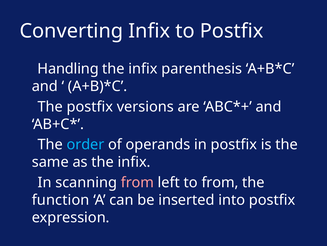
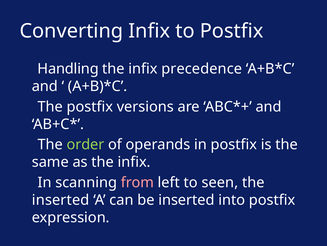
parenthesis: parenthesis -> precedence
order colour: light blue -> light green
to from: from -> seen
function at (61, 199): function -> inserted
